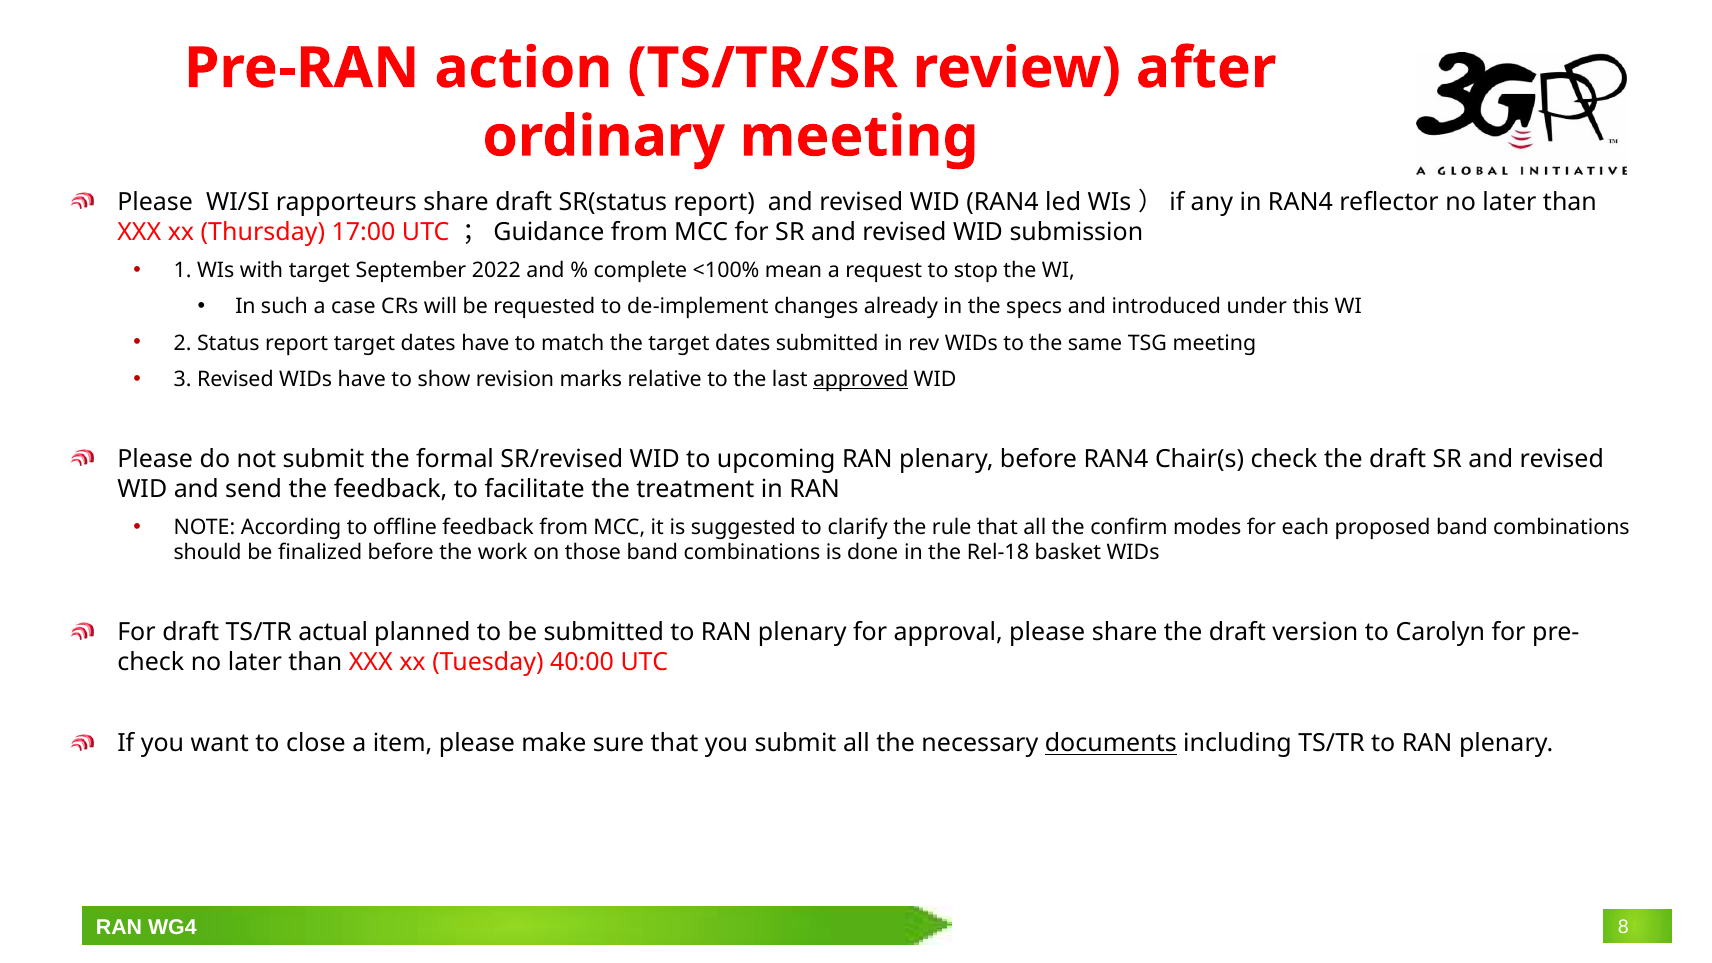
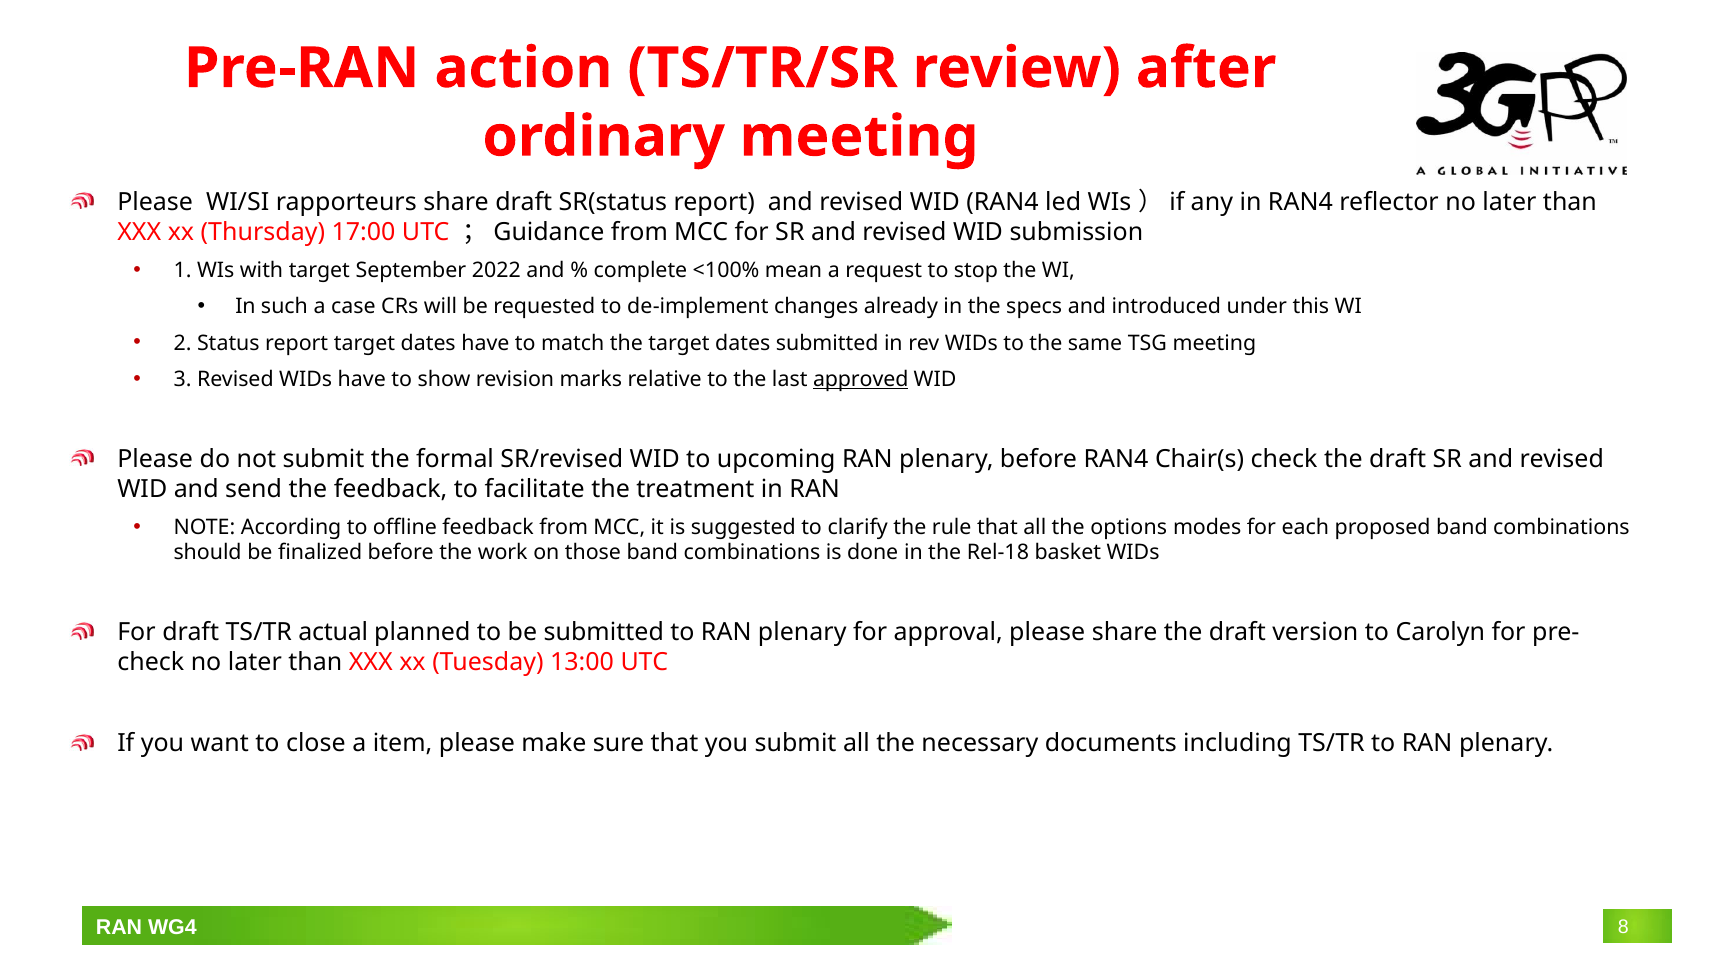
confirm: confirm -> options
40:00: 40:00 -> 13:00
documents underline: present -> none
